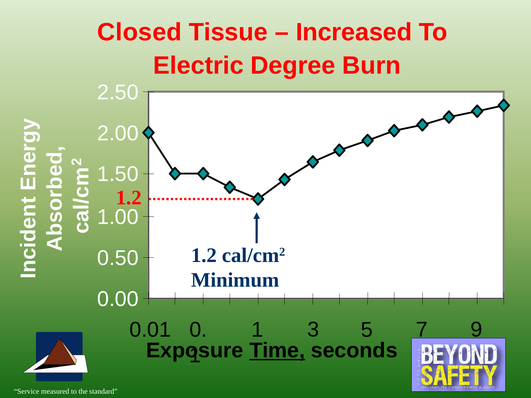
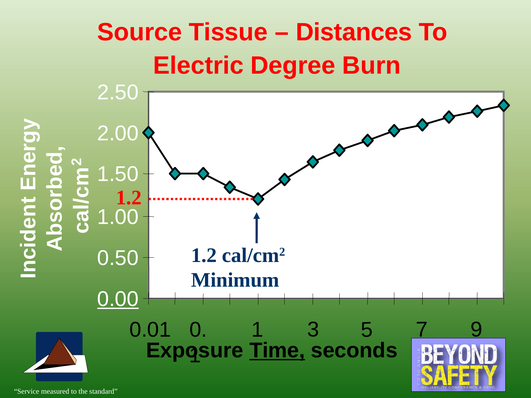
Closed: Closed -> Source
Increased: Increased -> Distances
0.00 underline: none -> present
